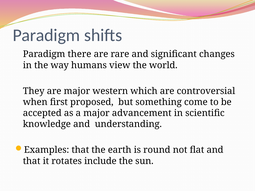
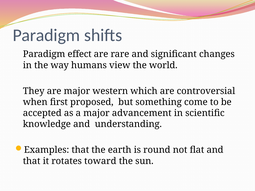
there: there -> effect
include: include -> toward
